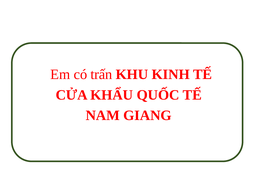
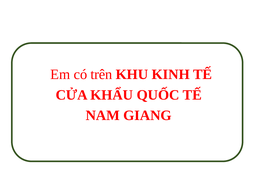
trấn: trấn -> trên
